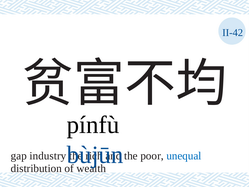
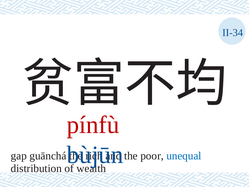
II-42: II-42 -> II-34
pínfù colour: black -> red
industry: industry -> guānchá
